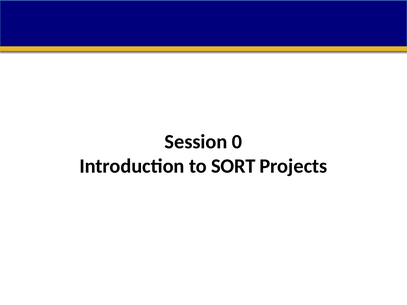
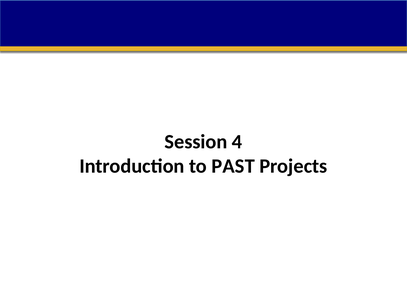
0: 0 -> 4
SORT: SORT -> PAST
